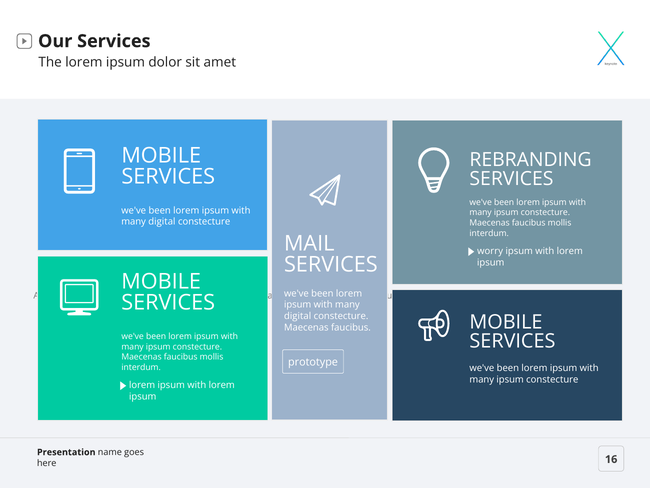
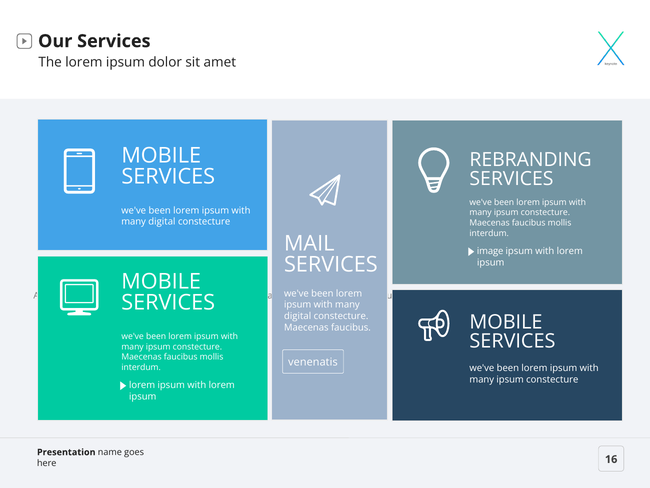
worry at (490, 251): worry -> image
prototype: prototype -> venenatis
